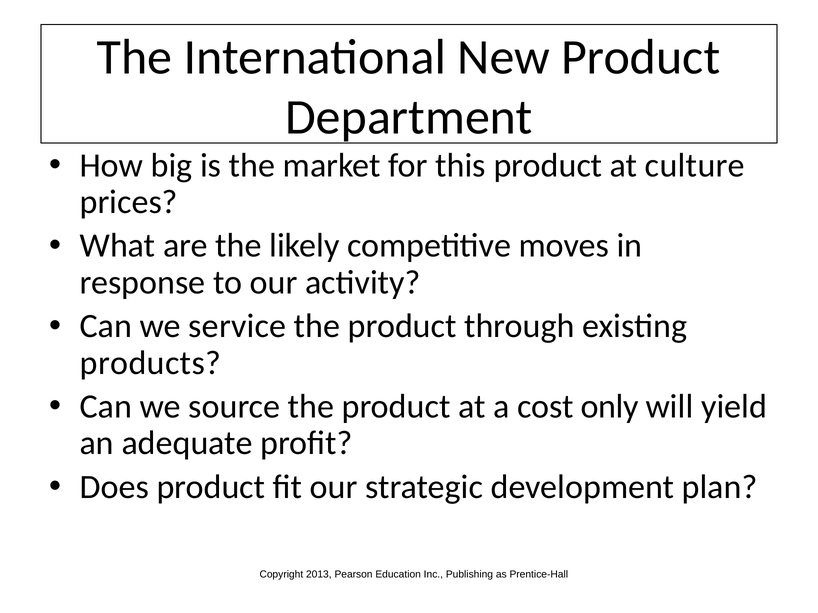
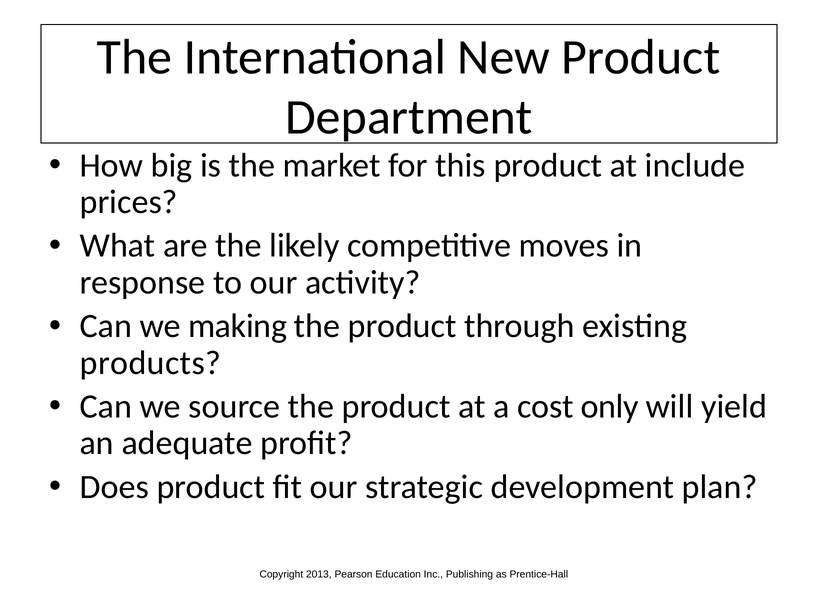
culture: culture -> include
service: service -> making
